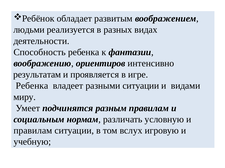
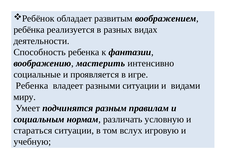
людьми: людьми -> ребёнка
ориентиров: ориентиров -> мастерить
результатам: результатам -> социальные
правилам at (33, 131): правилам -> стараться
